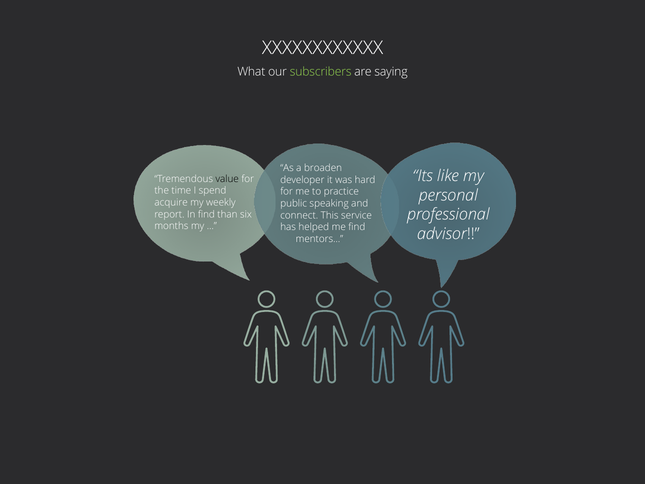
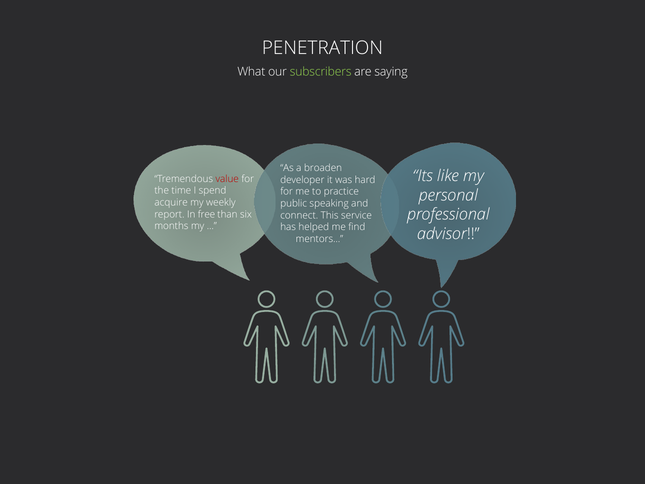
XXXXXXXXXXXX: XXXXXXXXXXXX -> PENETRATION
value colour: black -> red
In find: find -> free
